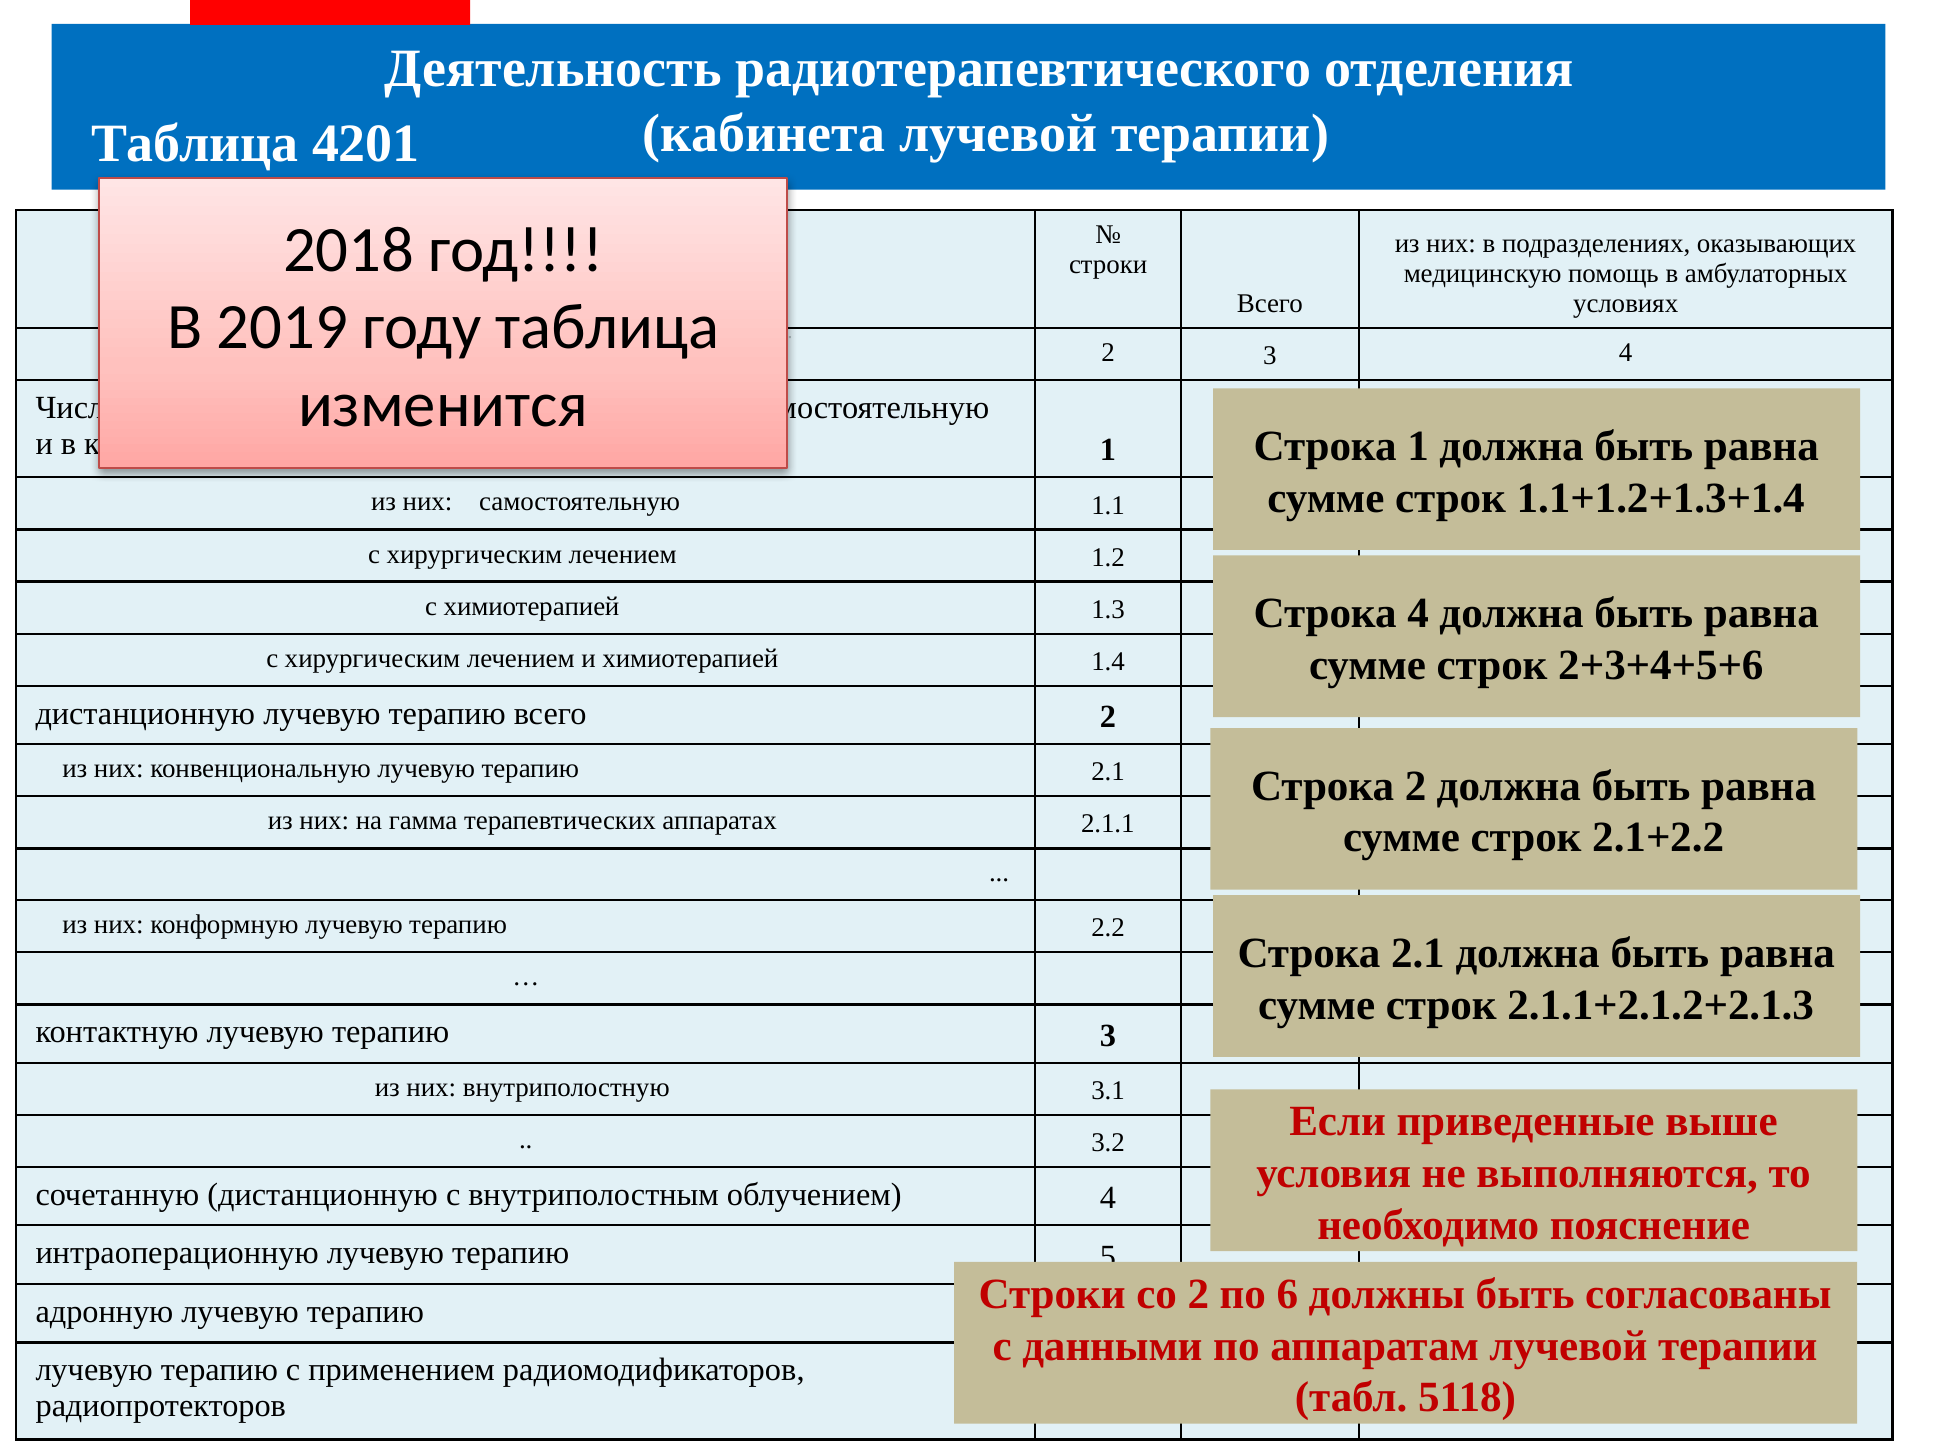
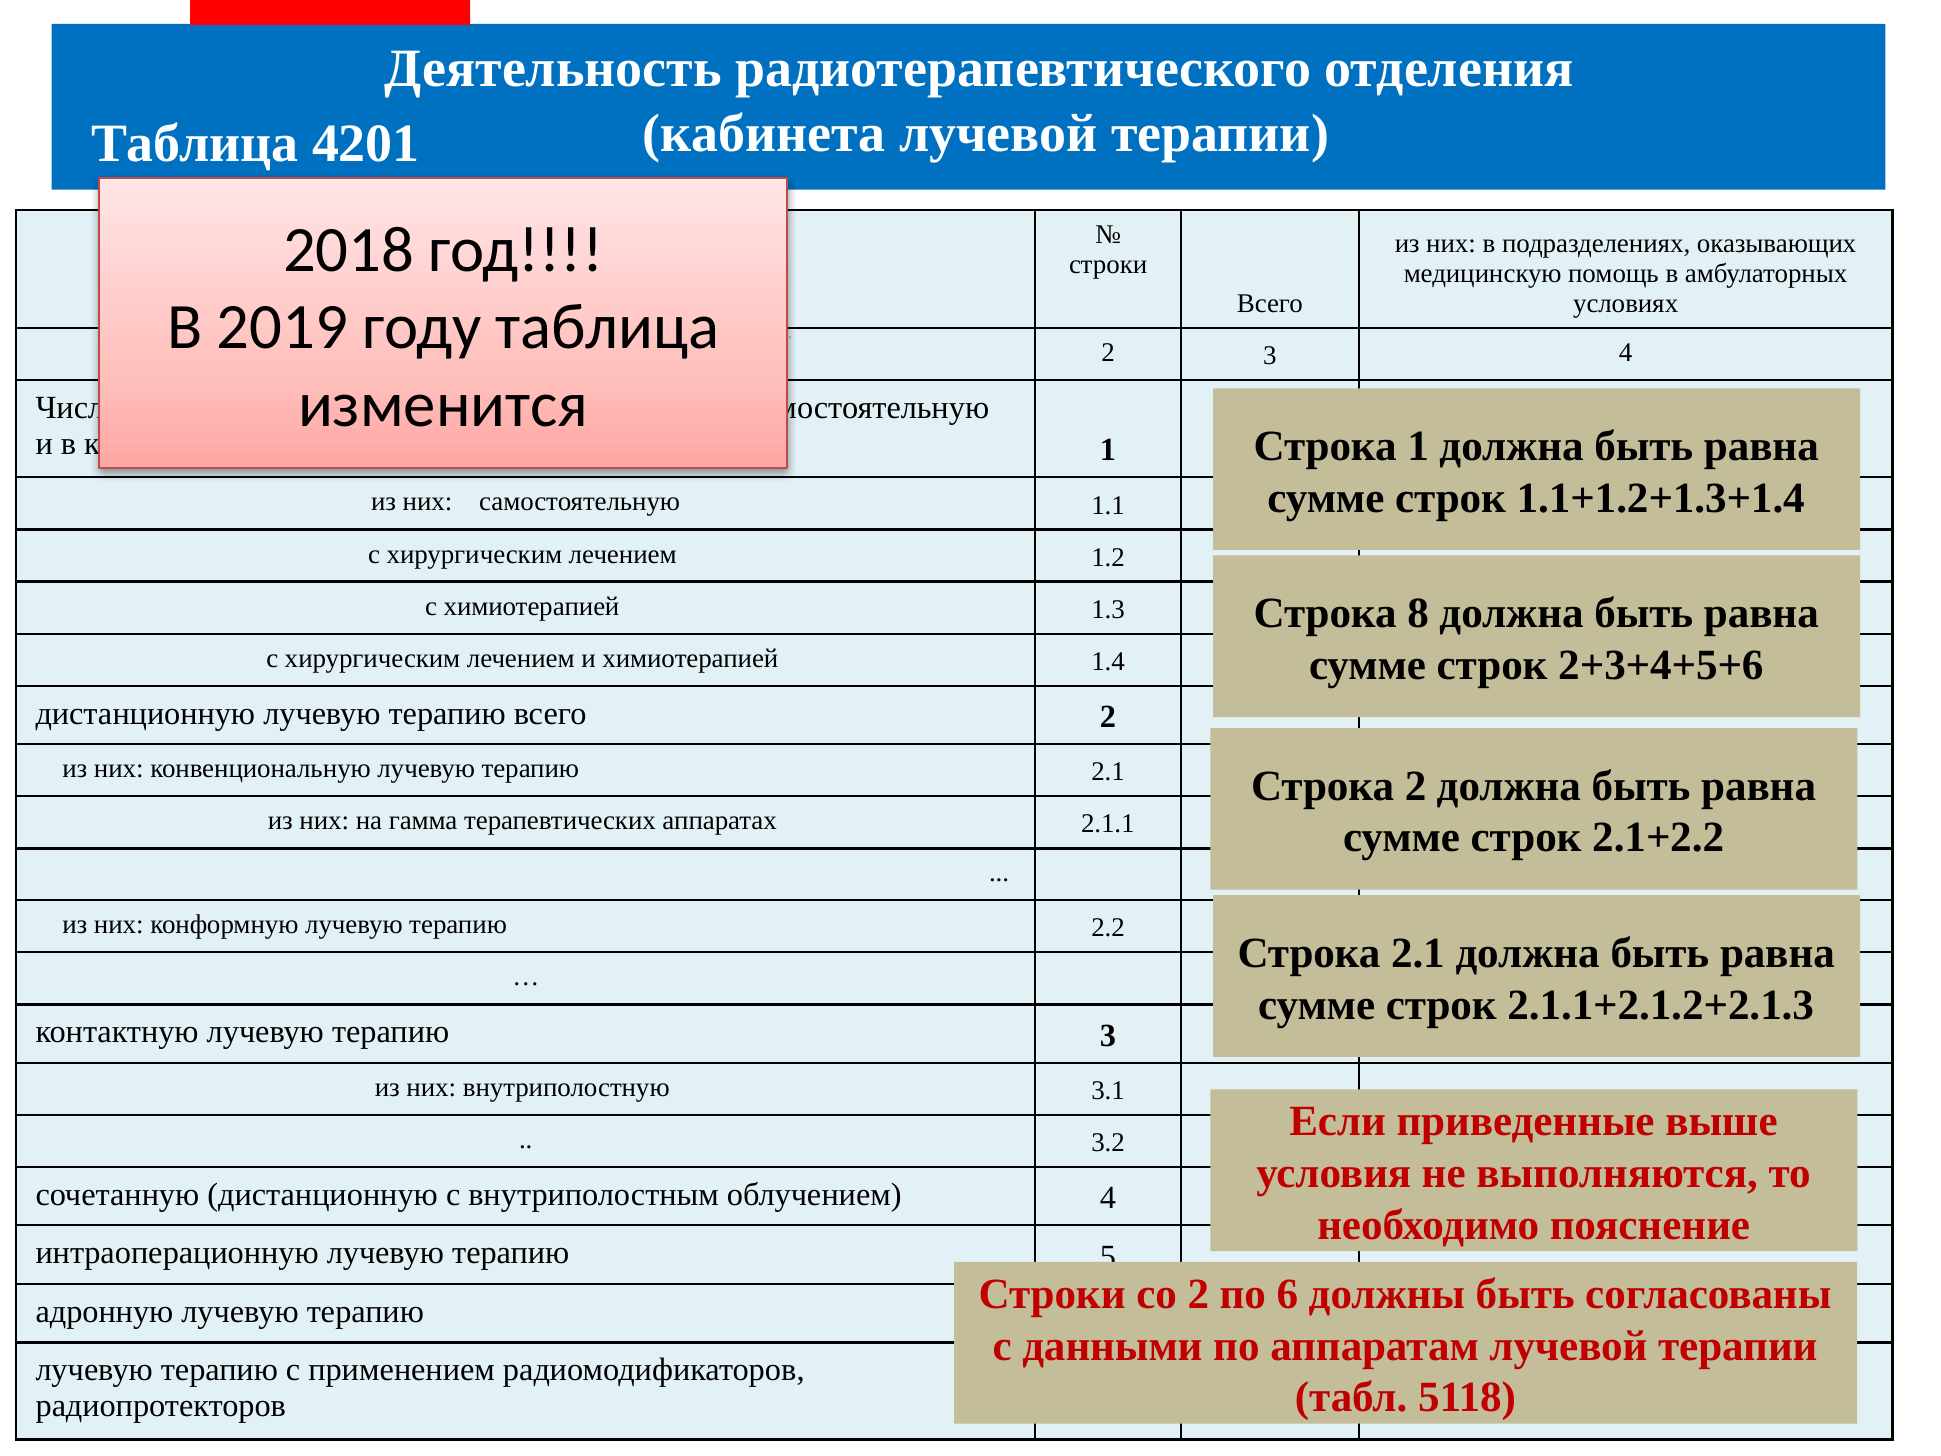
Строка 4: 4 -> 8
